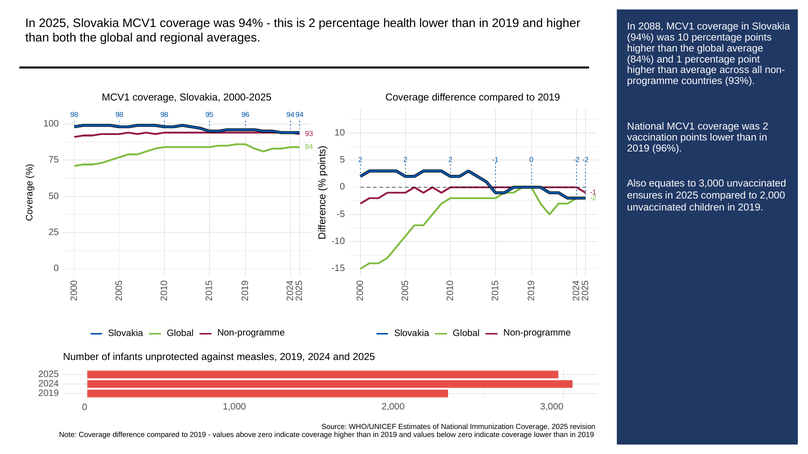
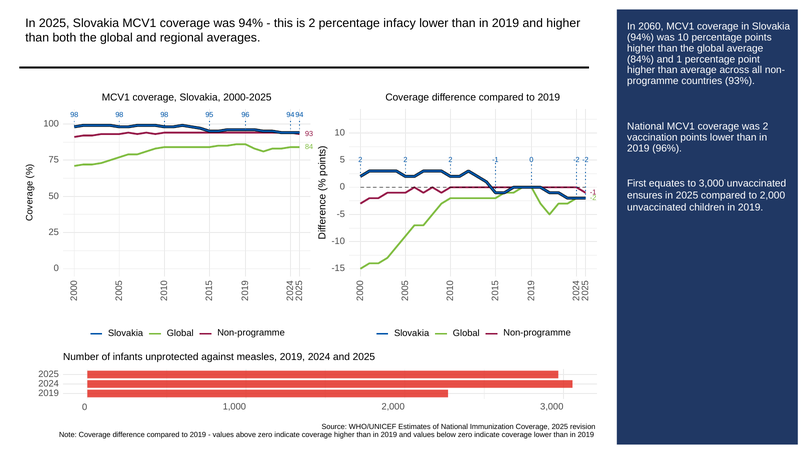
health: health -> infacy
2088: 2088 -> 2060
Also: Also -> First
